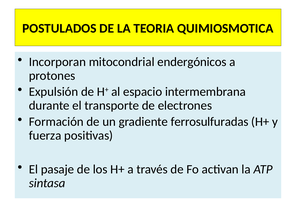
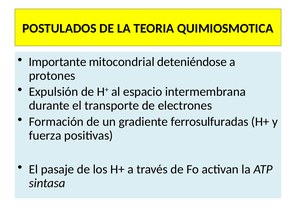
Incorporan: Incorporan -> Importante
endergónicos: endergónicos -> deteniéndose
